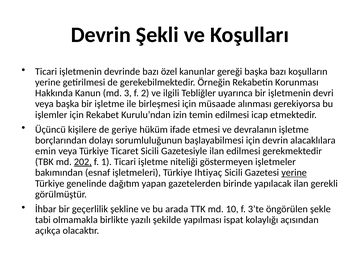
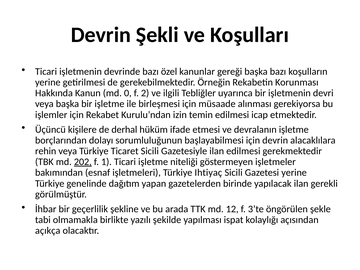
3: 3 -> 0
geriye: geriye -> derhal
emin: emin -> rehin
yerine at (294, 173) underline: present -> none
10: 10 -> 12
